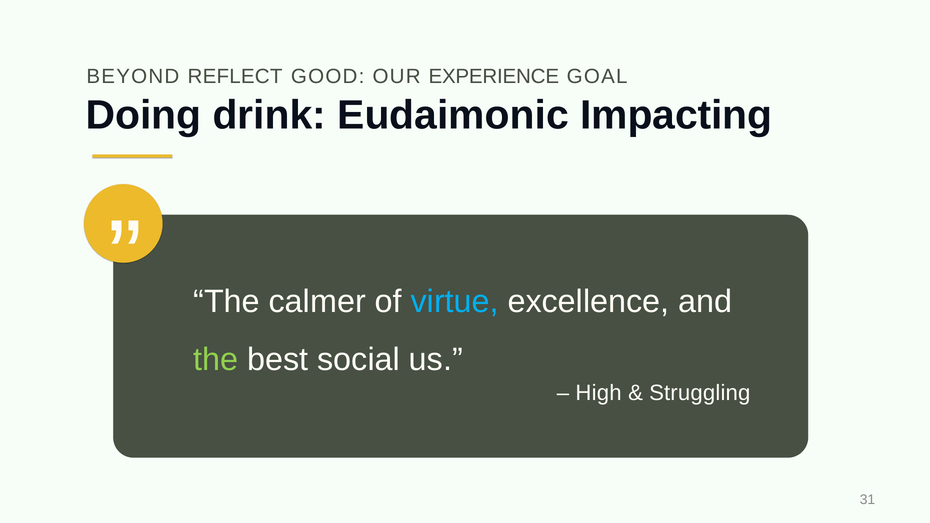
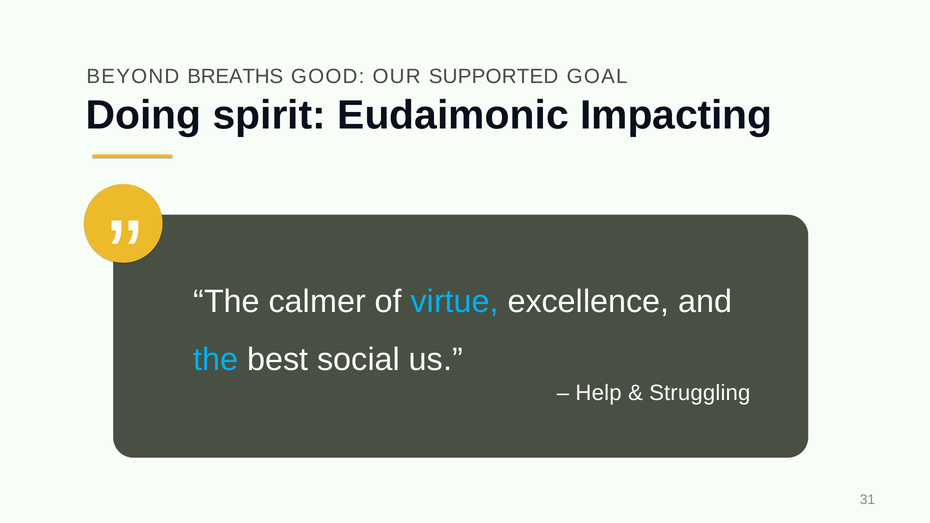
REFLECT: REFLECT -> BREATHS
EXPERIENCE: EXPERIENCE -> SUPPORTED
drink: drink -> spirit
the at (216, 360) colour: light green -> light blue
High: High -> Help
